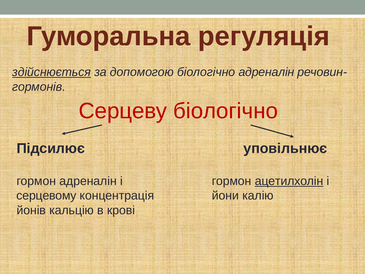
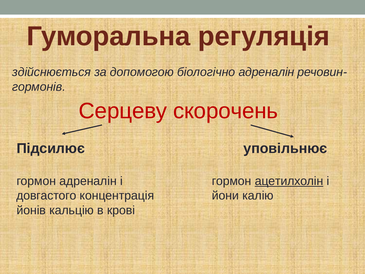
здійснюється underline: present -> none
Серцеву біологічно: біологічно -> скорочень
серцевому: серцевому -> довгастого
